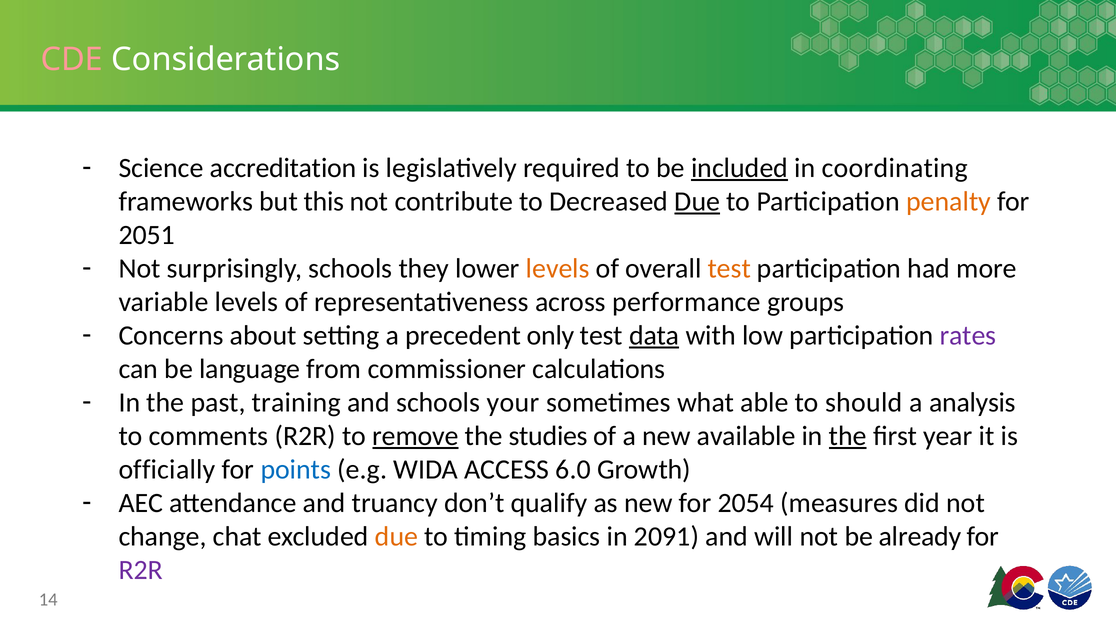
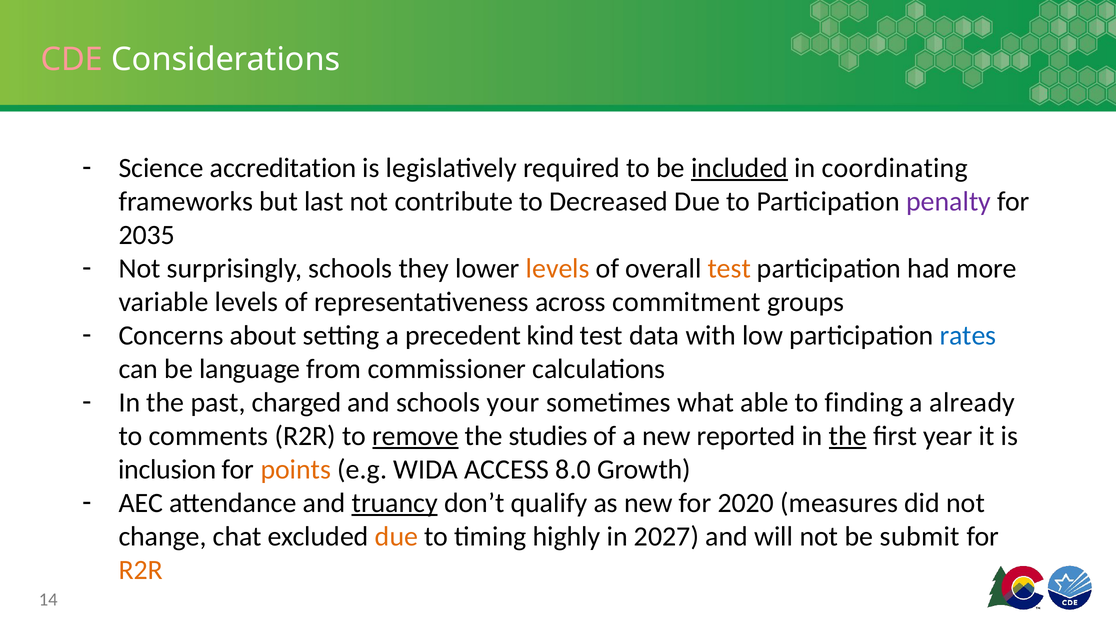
this: this -> last
Due at (697, 201) underline: present -> none
penalty colour: orange -> purple
2051: 2051 -> 2035
performance: performance -> commitment
only: only -> kind
data underline: present -> none
rates colour: purple -> blue
training: training -> charged
should: should -> finding
analysis: analysis -> already
available: available -> reported
officially: officially -> inclusion
points colour: blue -> orange
6.0: 6.0 -> 8.0
truancy underline: none -> present
2054: 2054 -> 2020
basics: basics -> highly
2091: 2091 -> 2027
already: already -> submit
R2R at (141, 570) colour: purple -> orange
